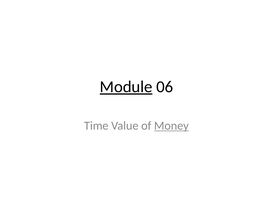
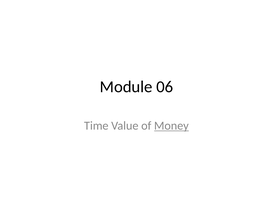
Module underline: present -> none
